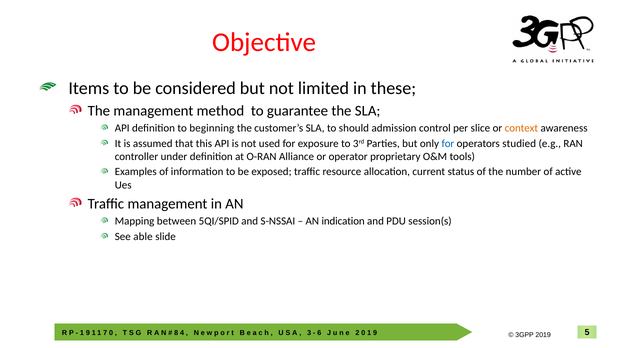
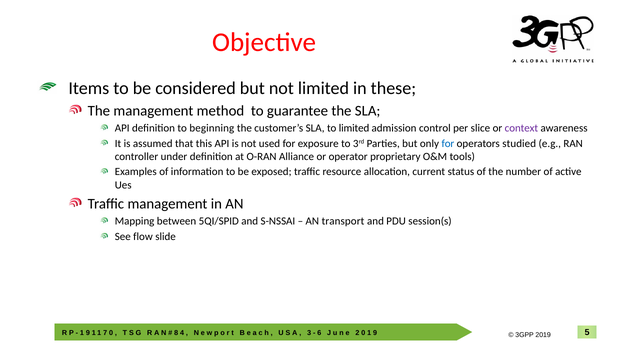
to should: should -> limited
context colour: orange -> purple
indication: indication -> transport
able: able -> flow
